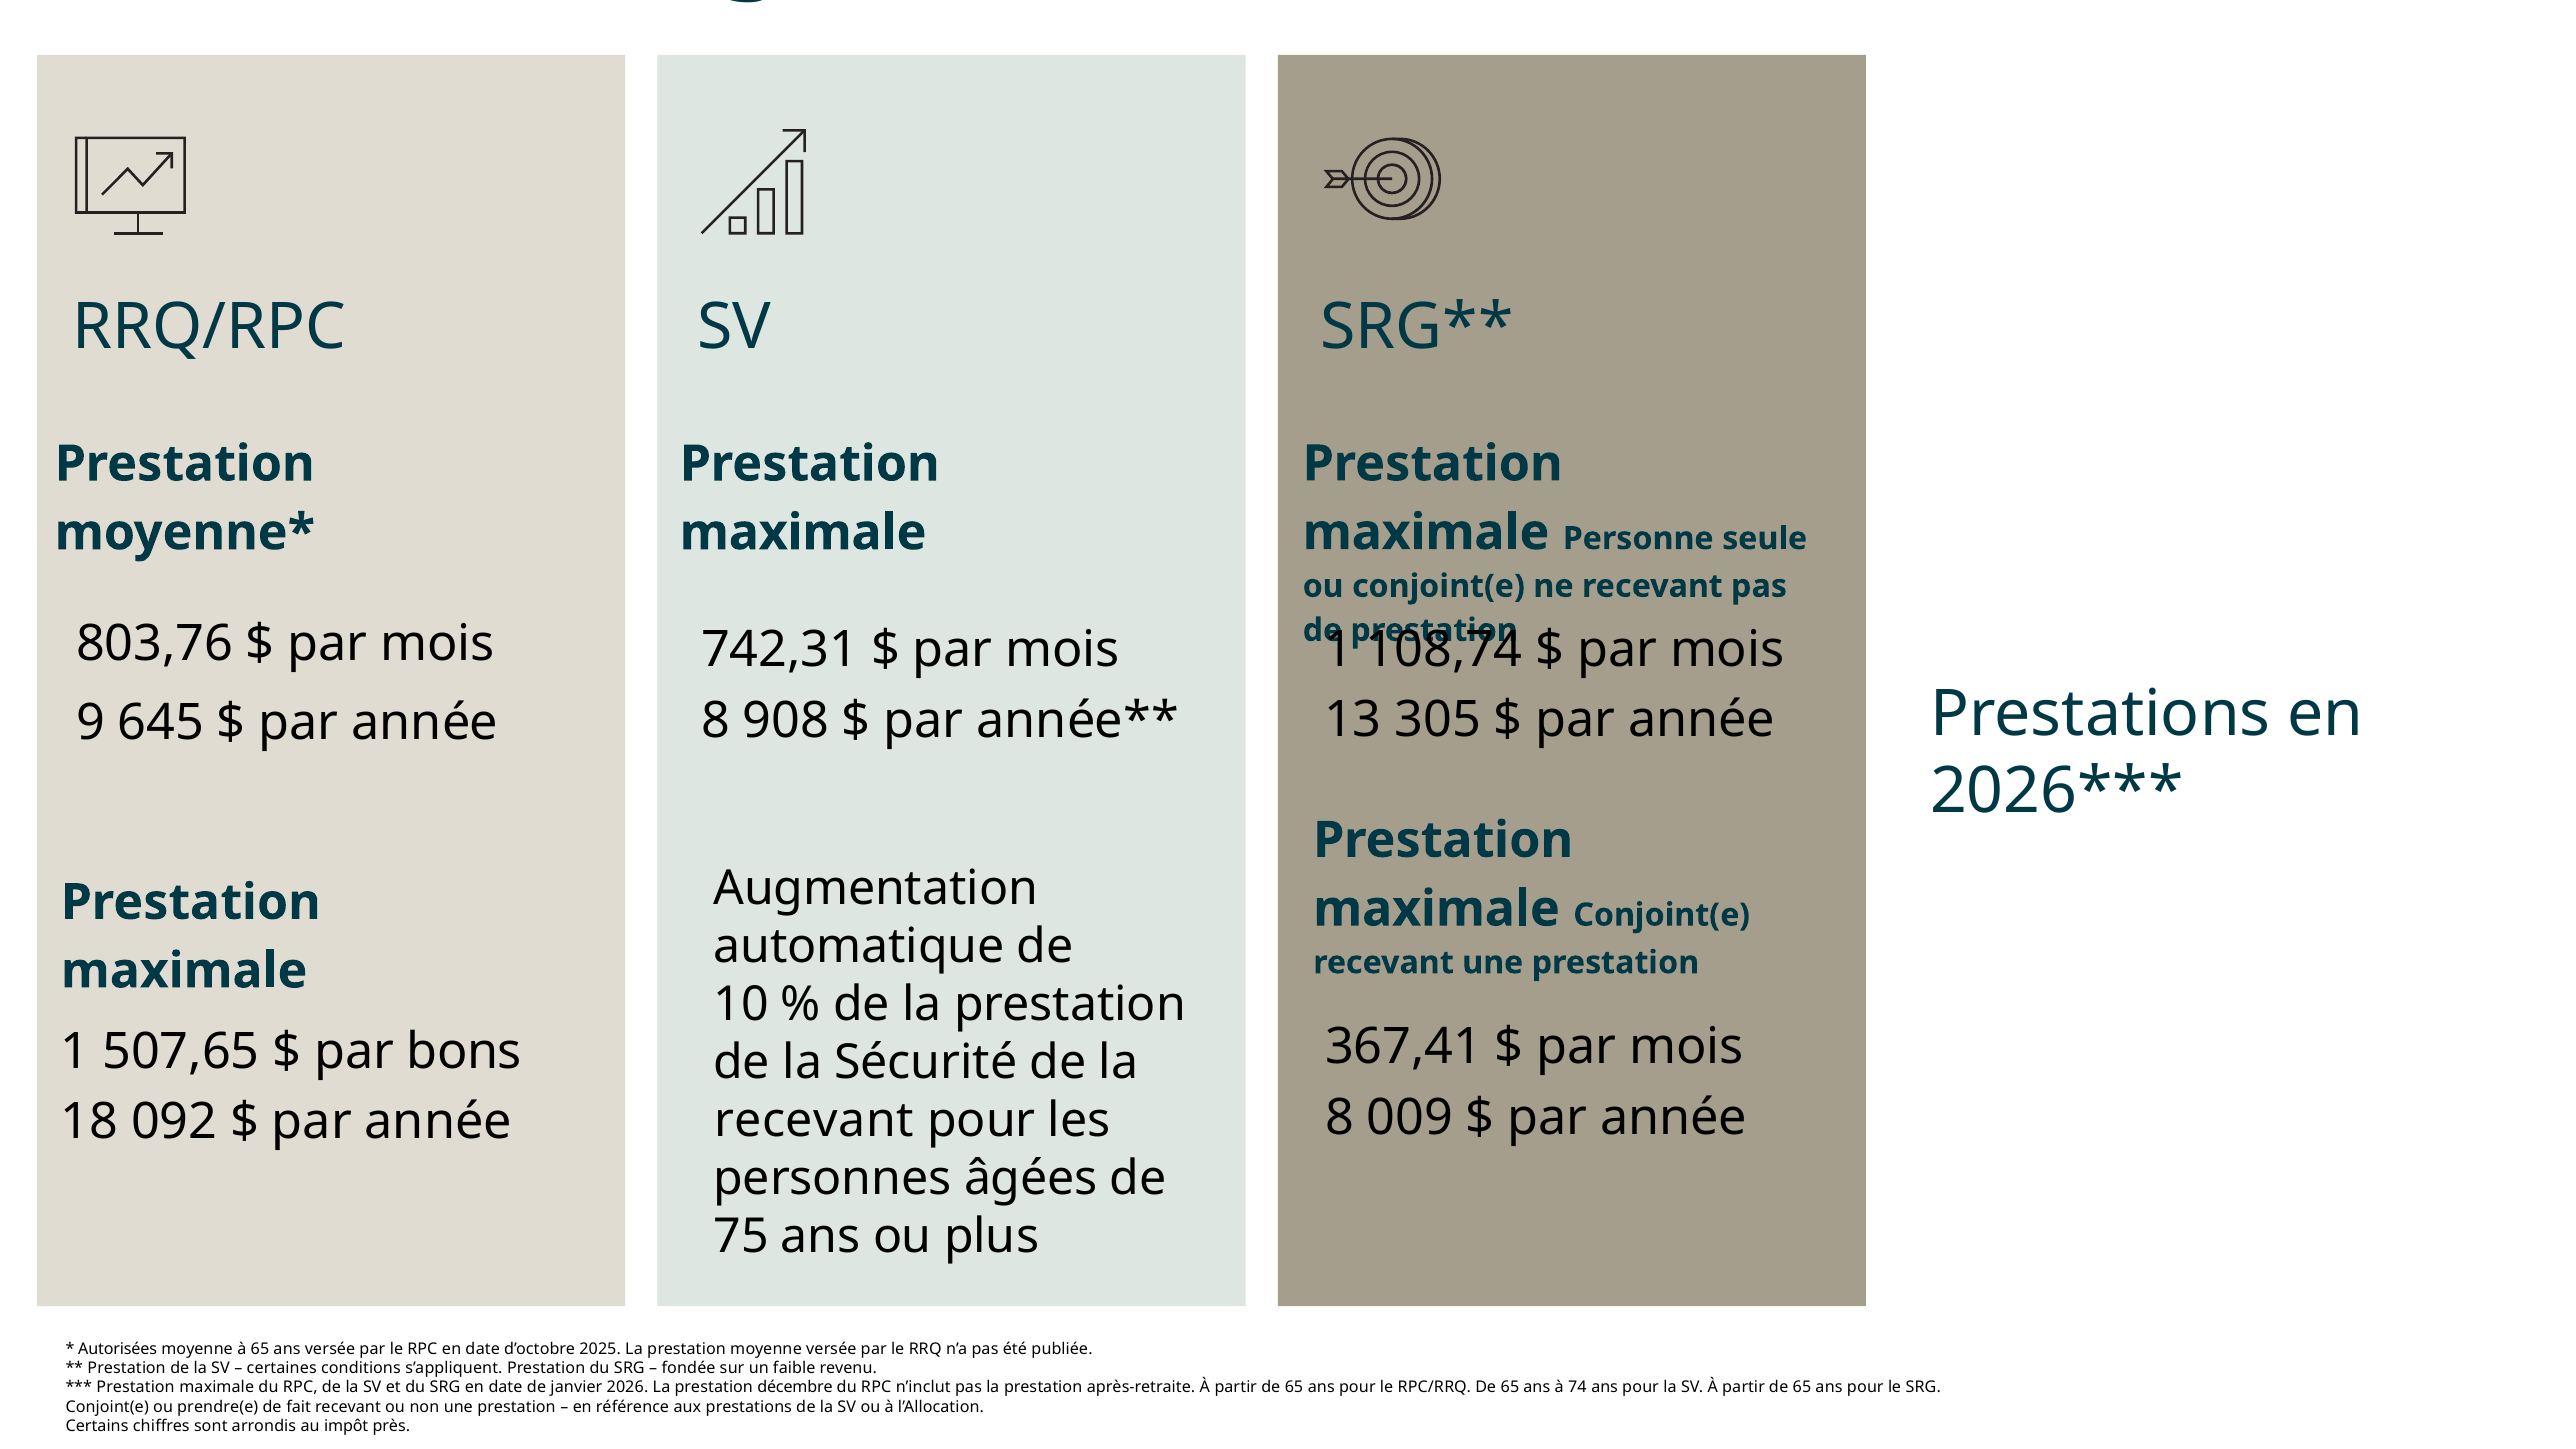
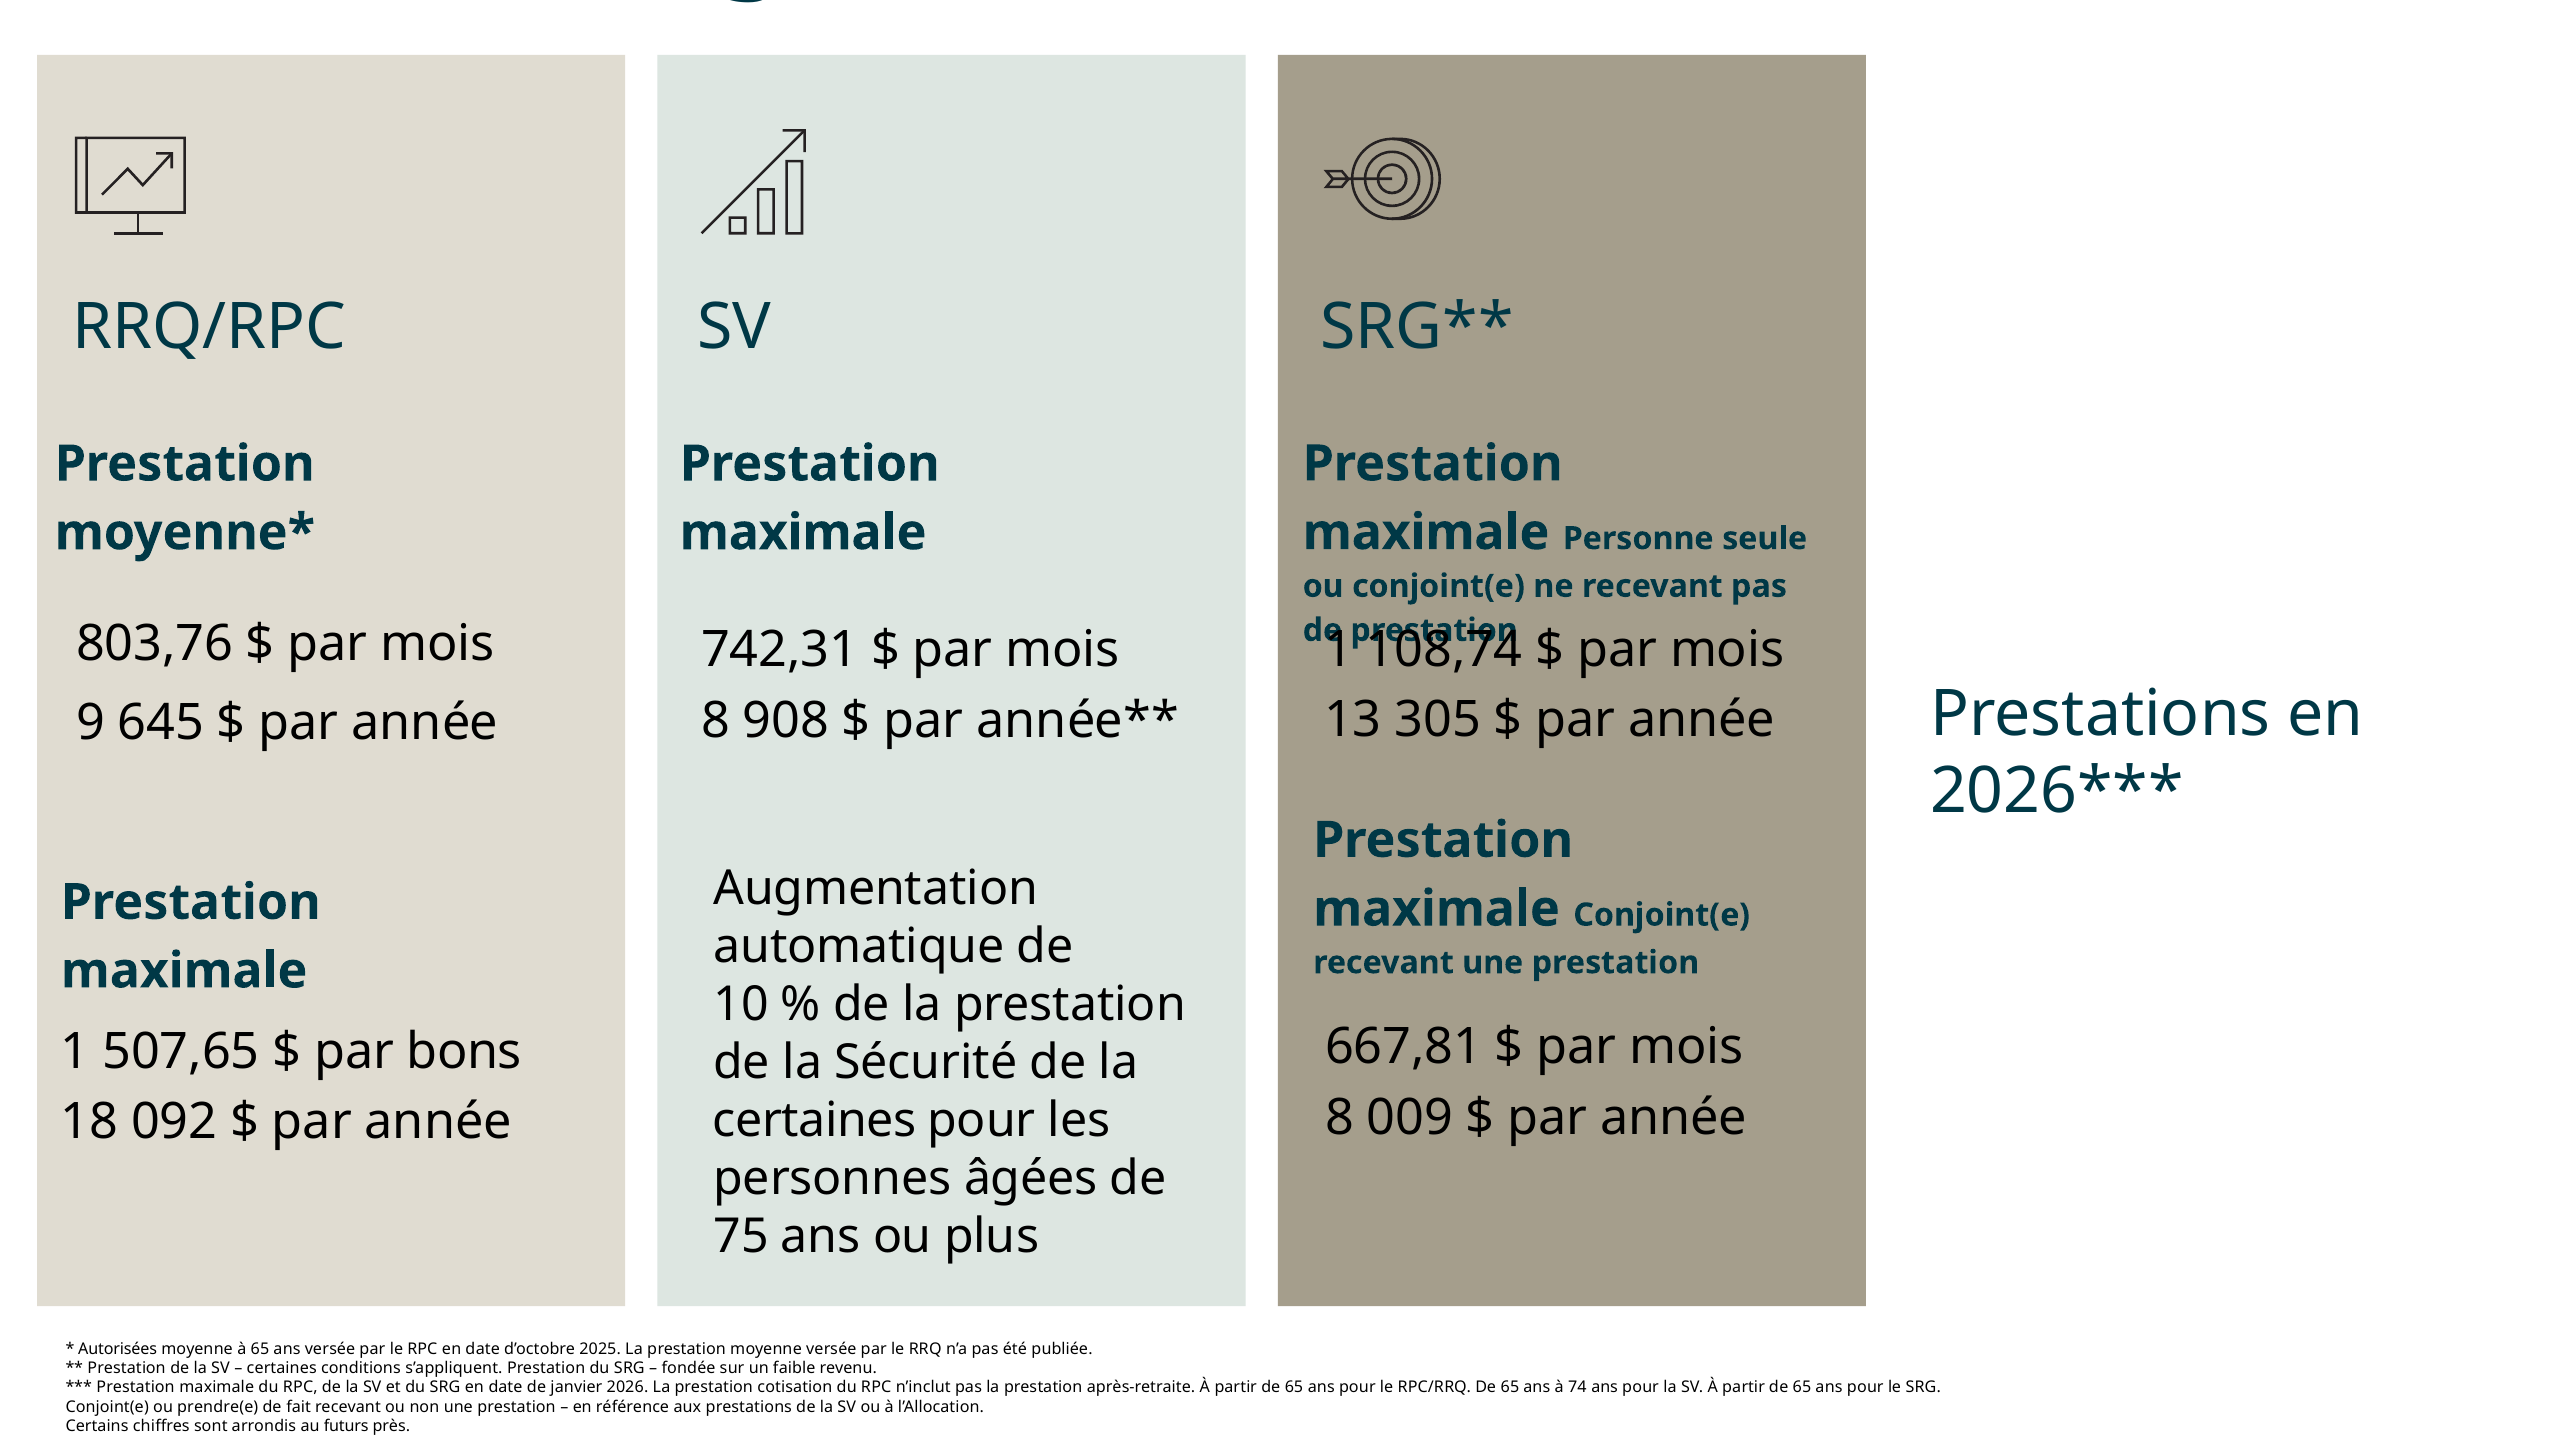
367,41: 367,41 -> 667,81
recevant at (814, 1121): recevant -> certaines
décembre: décembre -> cotisation
impôt: impôt -> futurs
